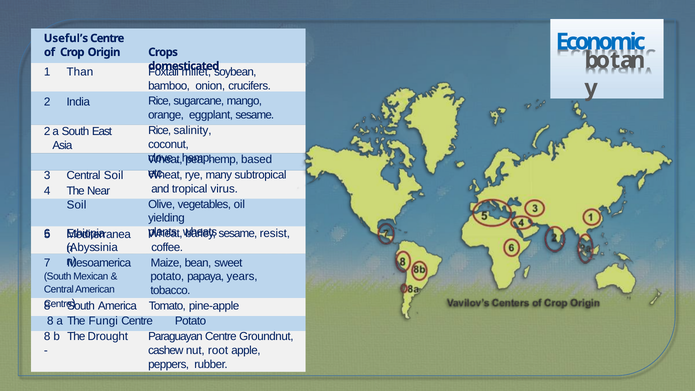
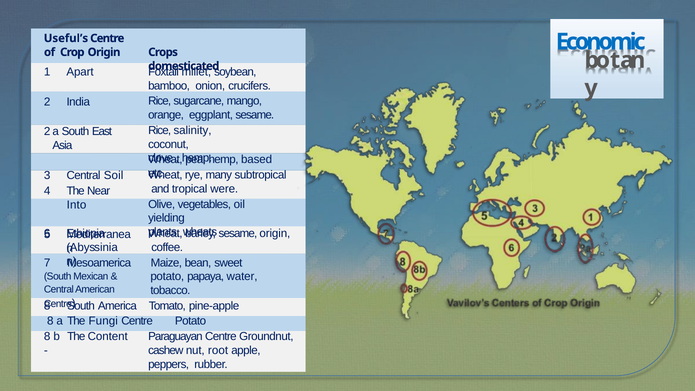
Than: Than -> Apart
virus: virus -> were
Soil at (77, 205): Soil -> Into
sesame resist: resist -> origin
years: years -> water
Drought: Drought -> Content
